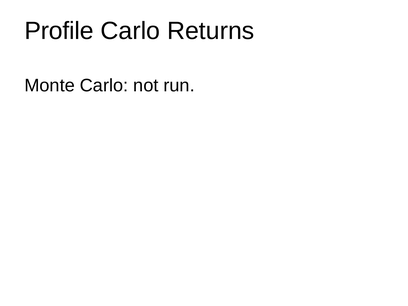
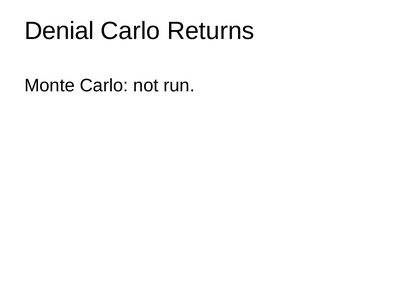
Profile: Profile -> Denial
